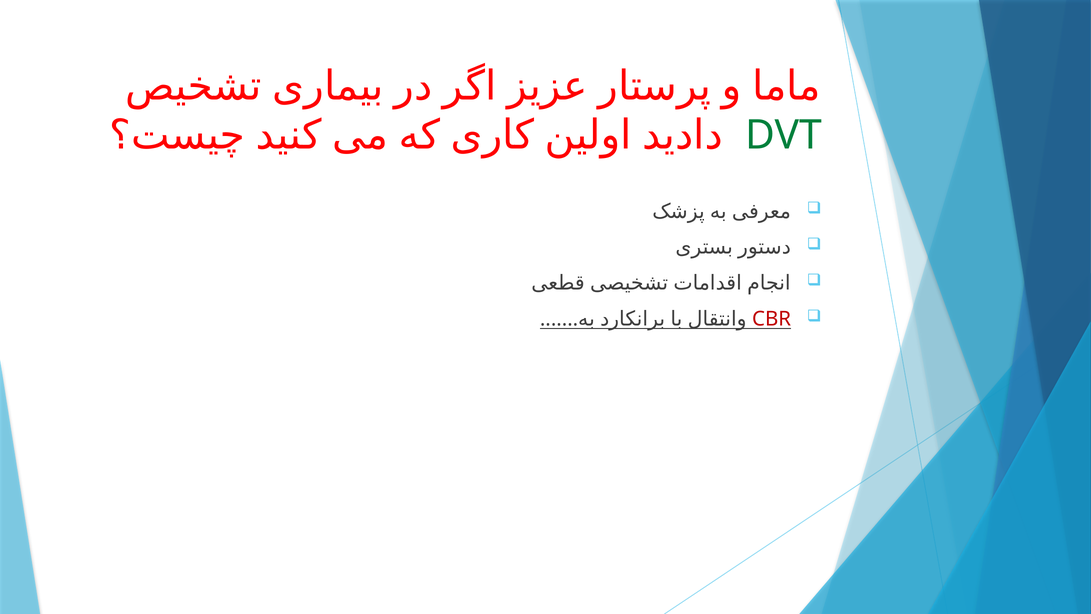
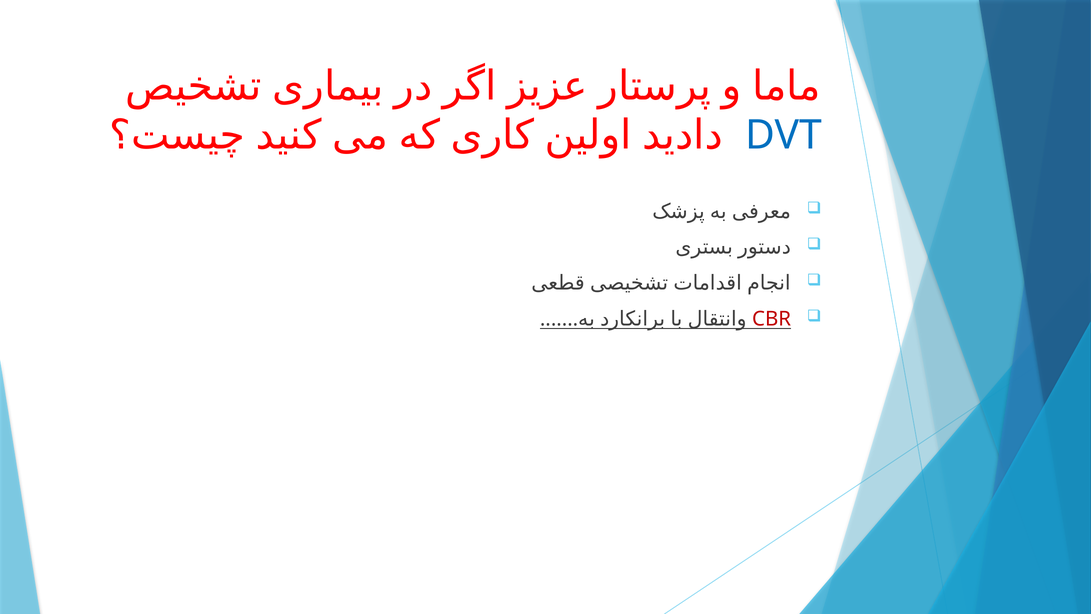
DVT colour: green -> blue
